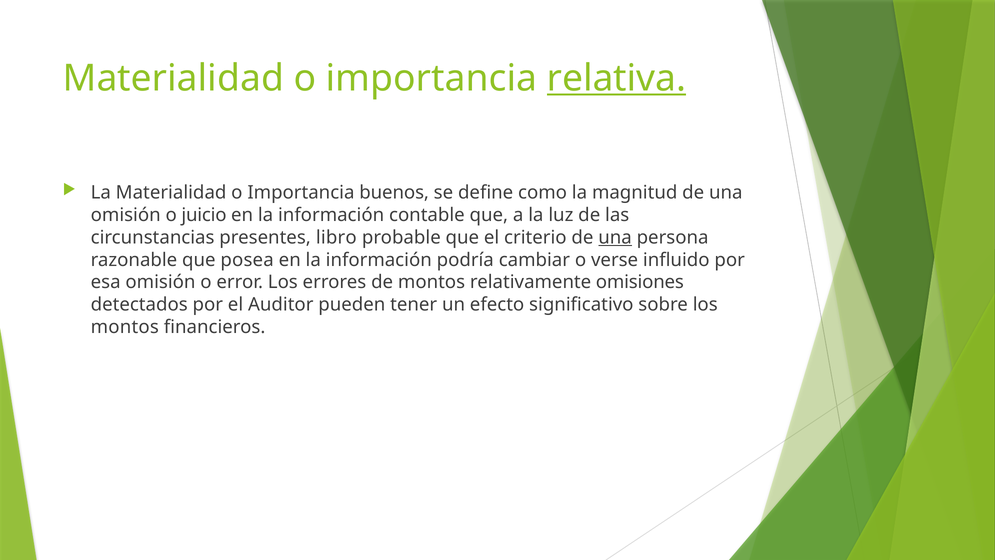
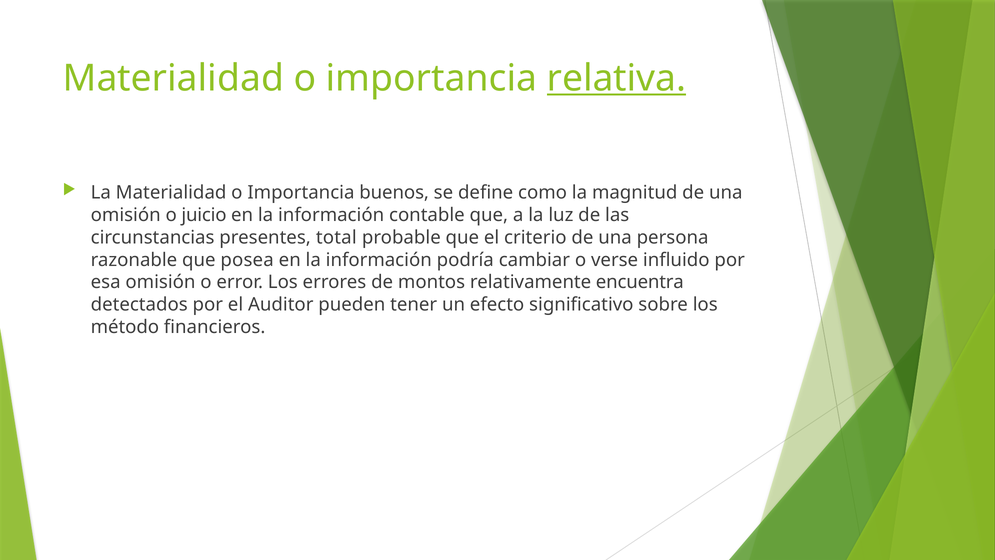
libro: libro -> total
una at (615, 237) underline: present -> none
omisiones: omisiones -> encuentra
montos at (125, 327): montos -> método
